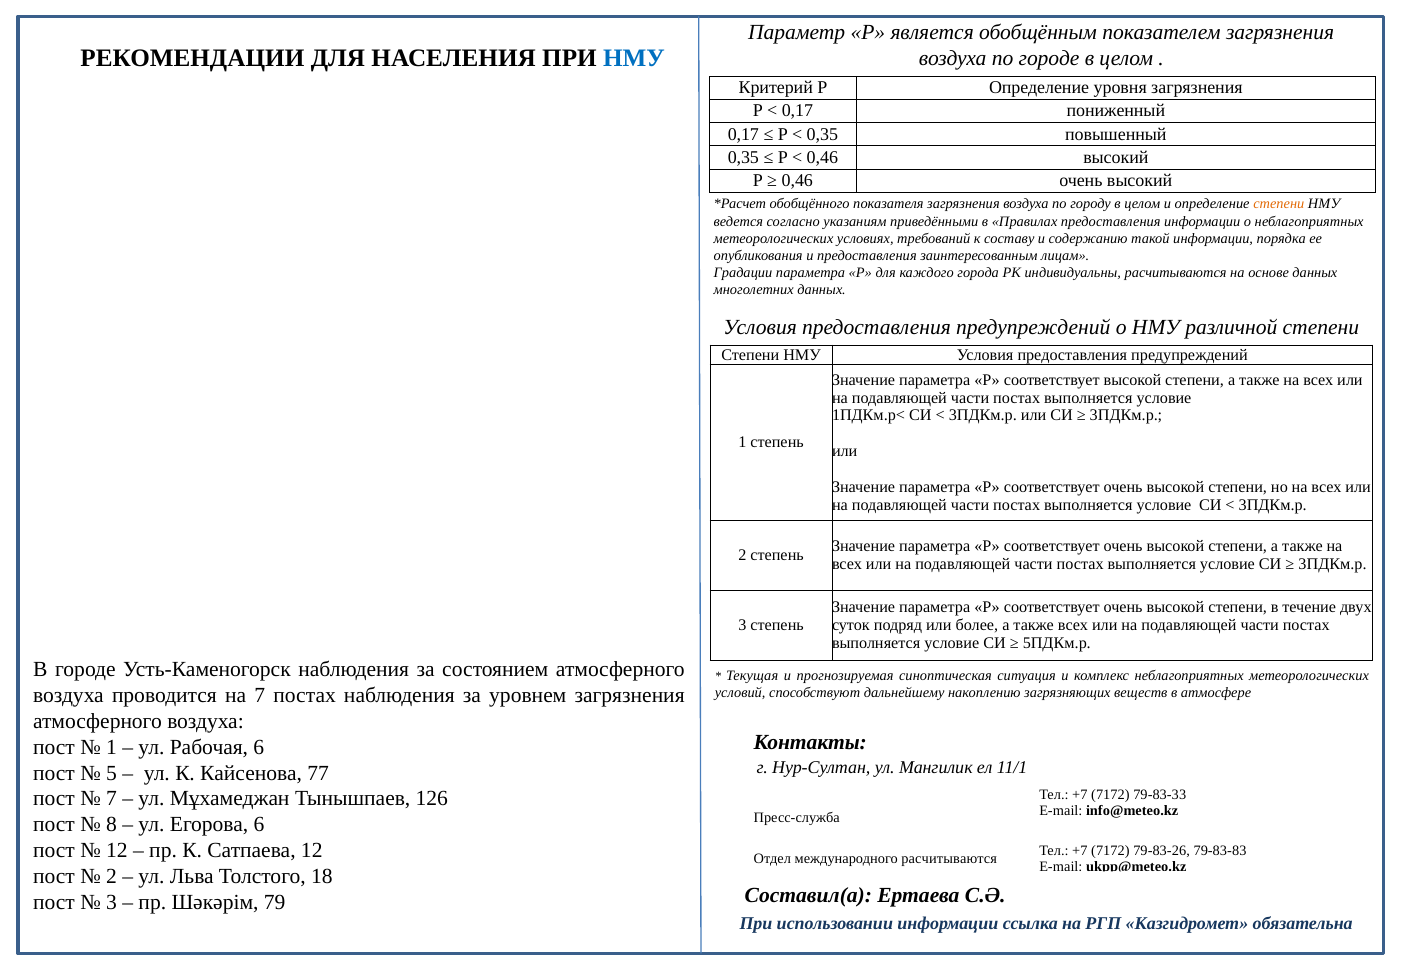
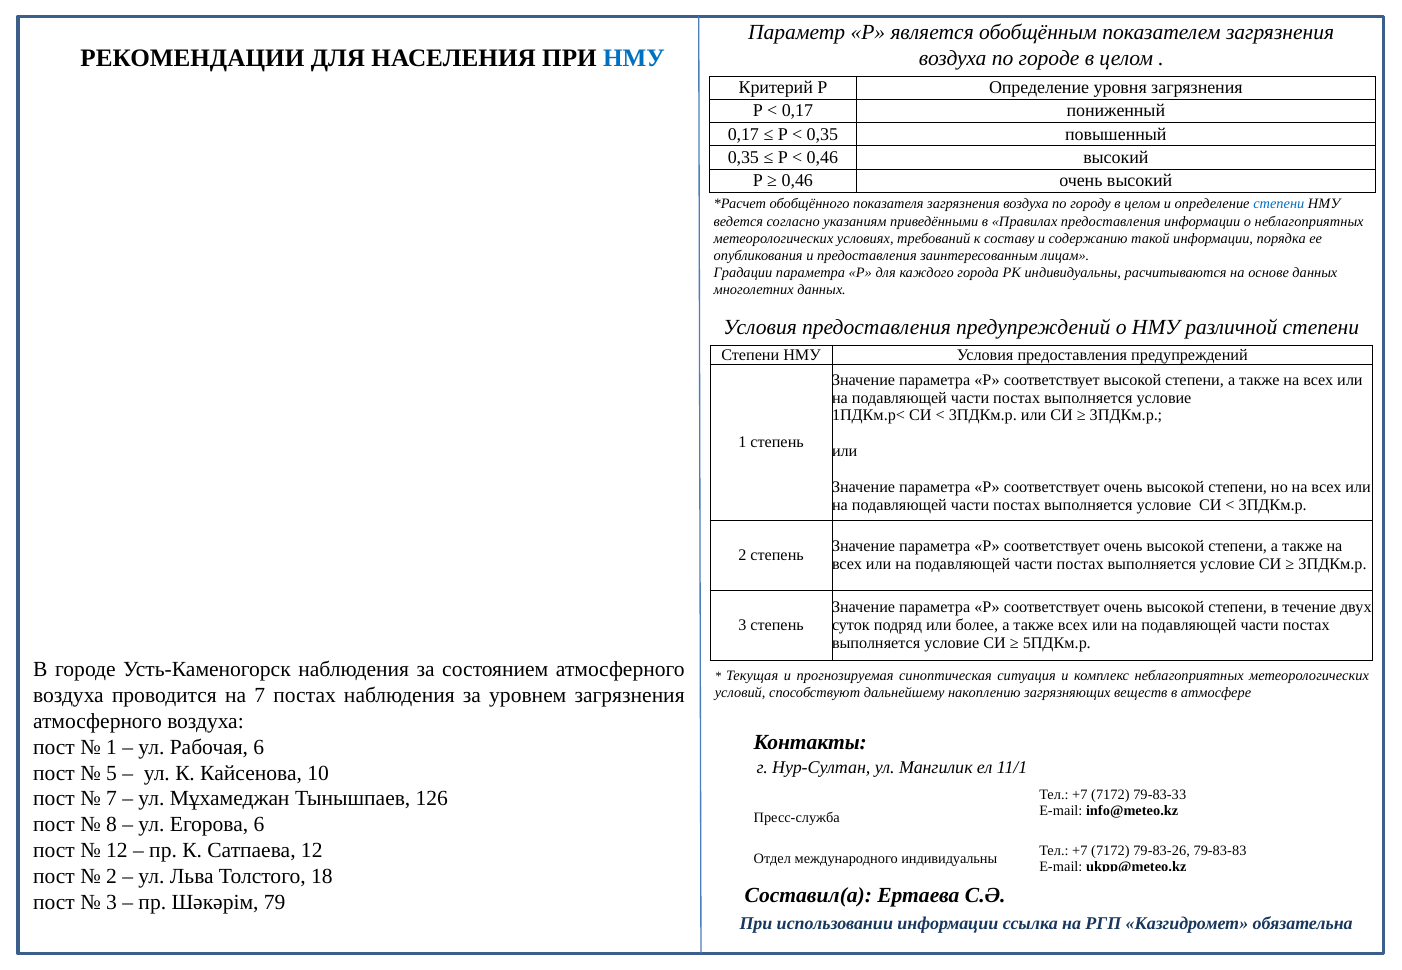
степени at (1279, 204) colour: orange -> blue
77: 77 -> 10
международного расчитываются: расчитываются -> индивидуальны
